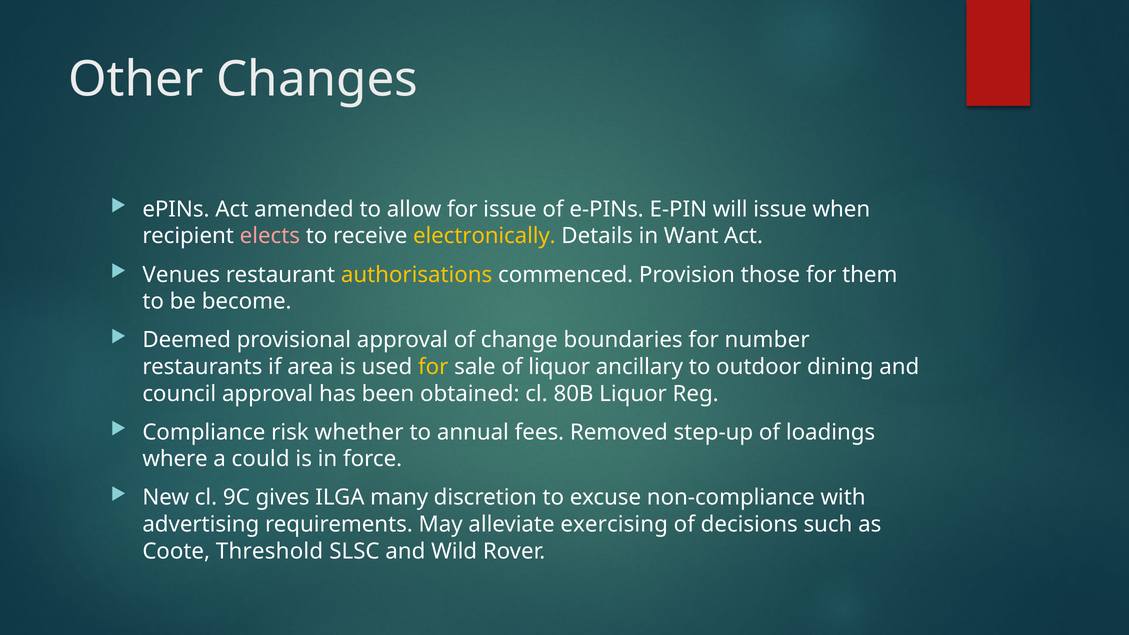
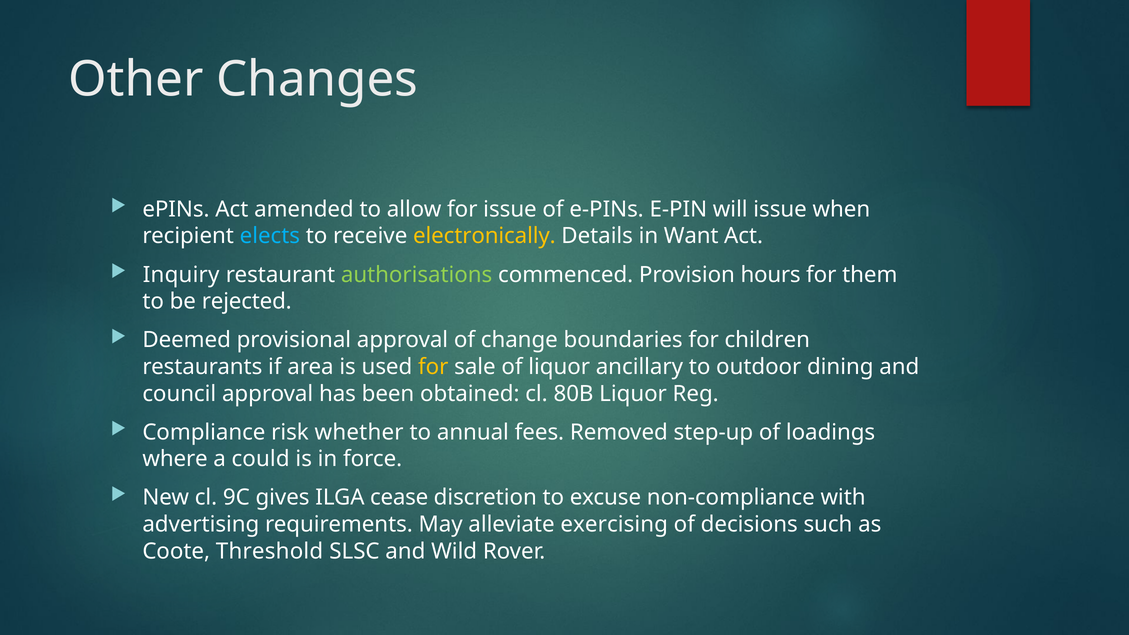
elects colour: pink -> light blue
Venues: Venues -> Inquiry
authorisations colour: yellow -> light green
those: those -> hours
become: become -> rejected
number: number -> children
many: many -> cease
